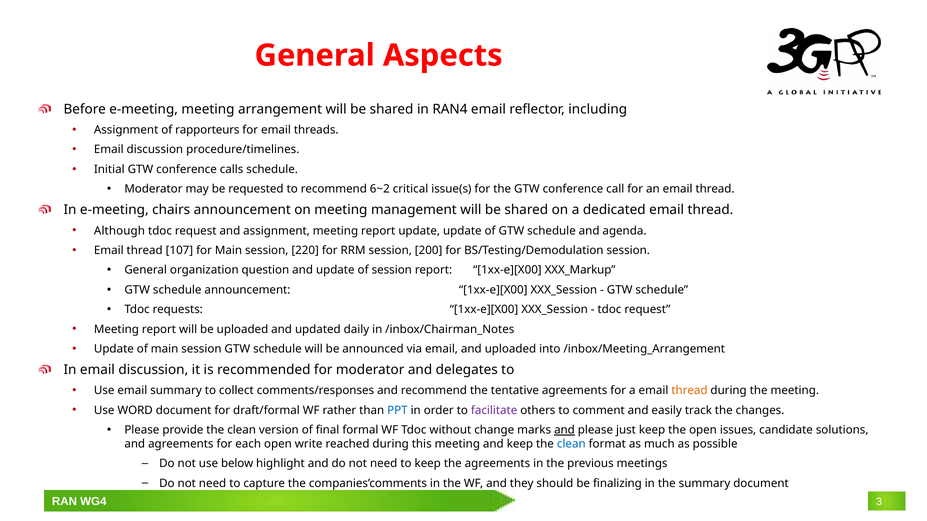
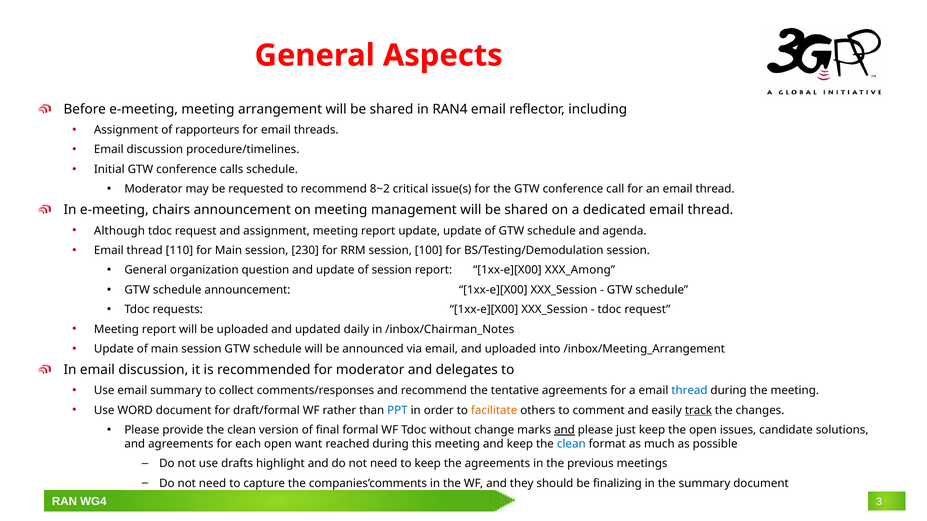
6~2: 6~2 -> 8~2
107: 107 -> 110
220: 220 -> 230
200: 200 -> 100
XXX_Markup: XXX_Markup -> XXX_Among
thread at (690, 391) colour: orange -> blue
facilitate colour: purple -> orange
track underline: none -> present
write: write -> want
below: below -> drafts
